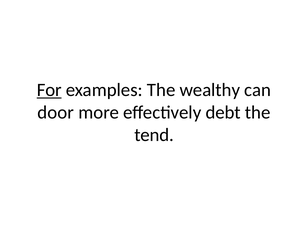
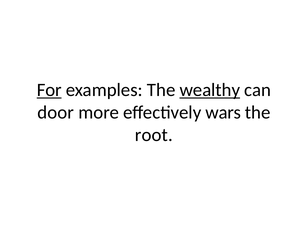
wealthy underline: none -> present
debt: debt -> wars
tend: tend -> root
